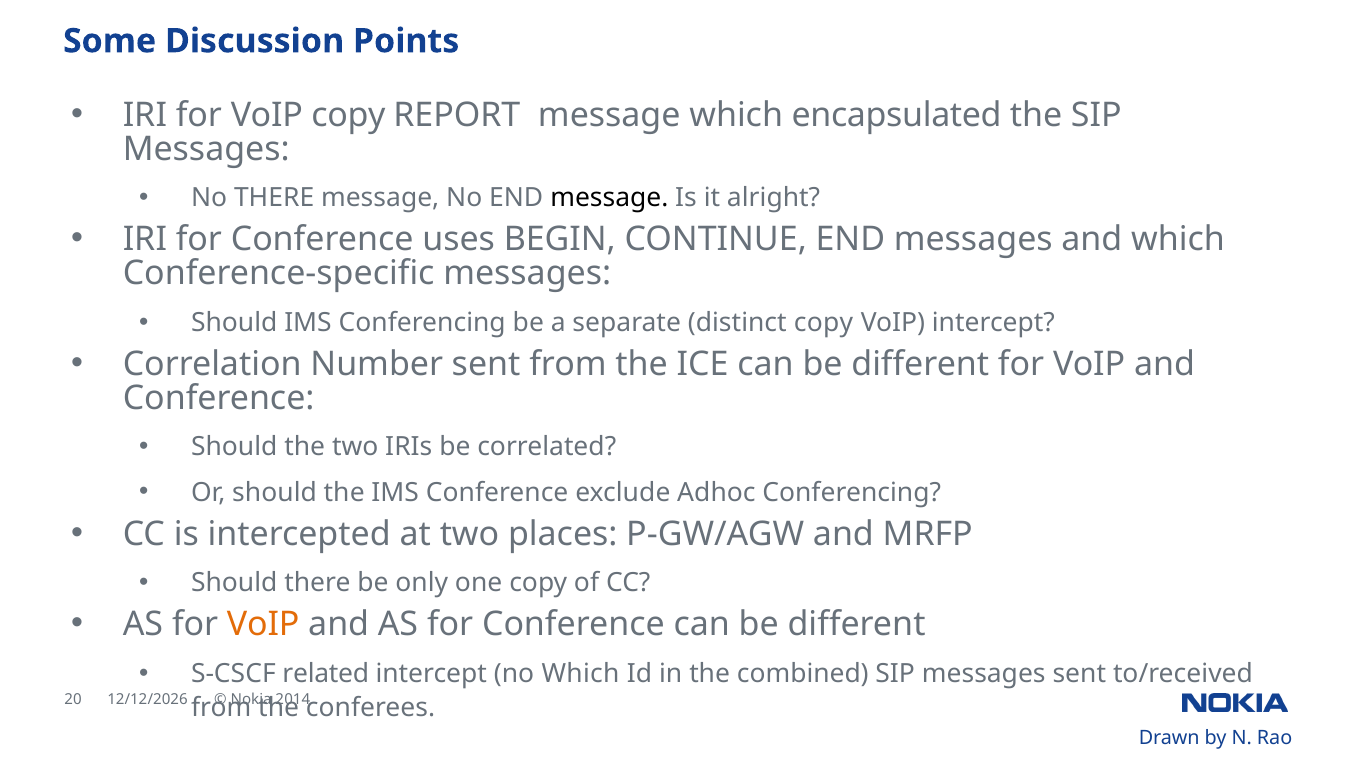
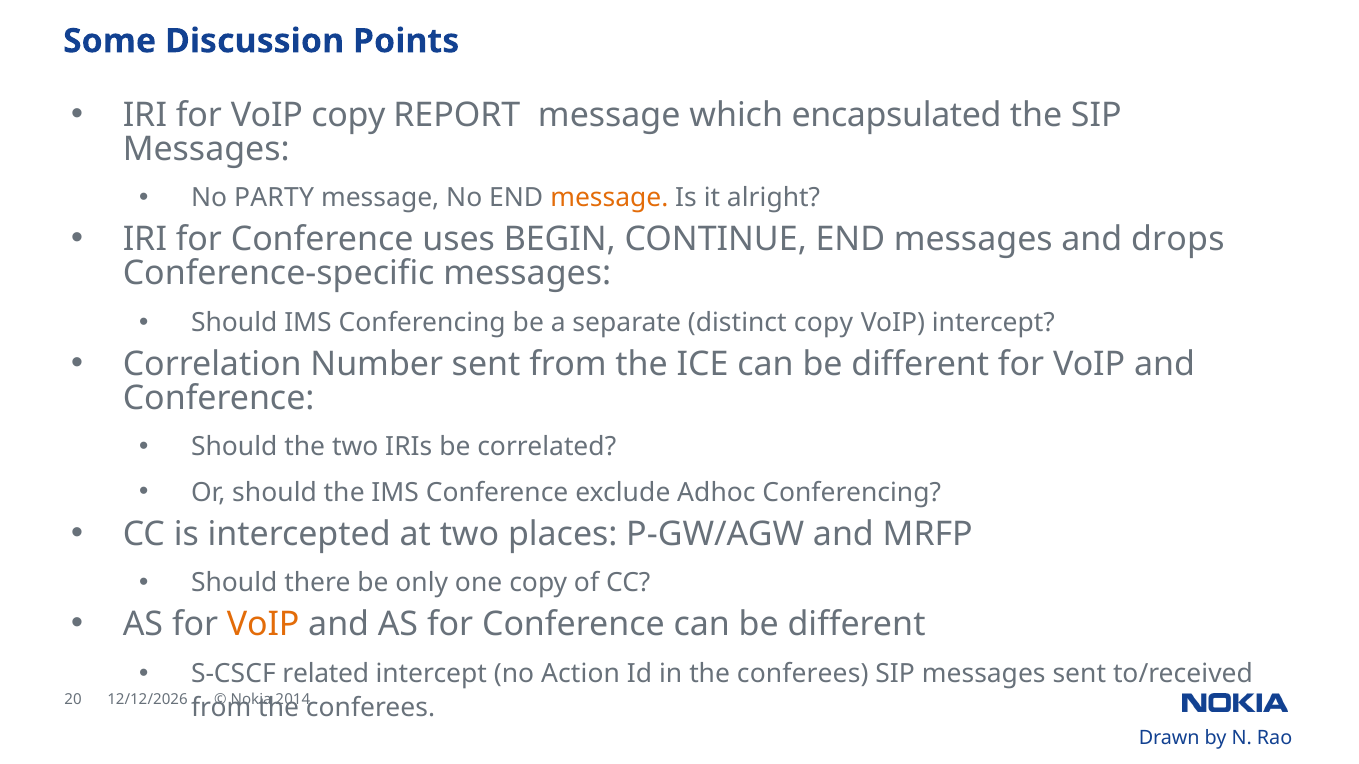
No THERE: THERE -> PARTY
message at (609, 198) colour: black -> orange
and which: which -> drops
no Which: Which -> Action
in the combined: combined -> conferees
